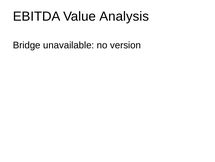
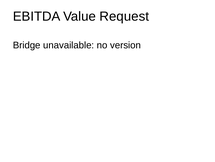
Analysis: Analysis -> Request
